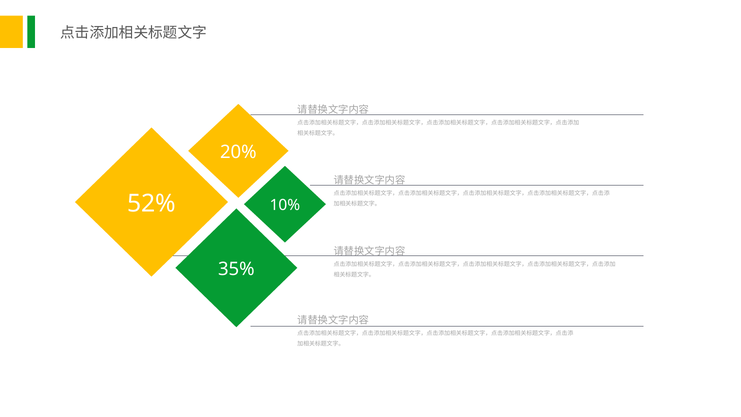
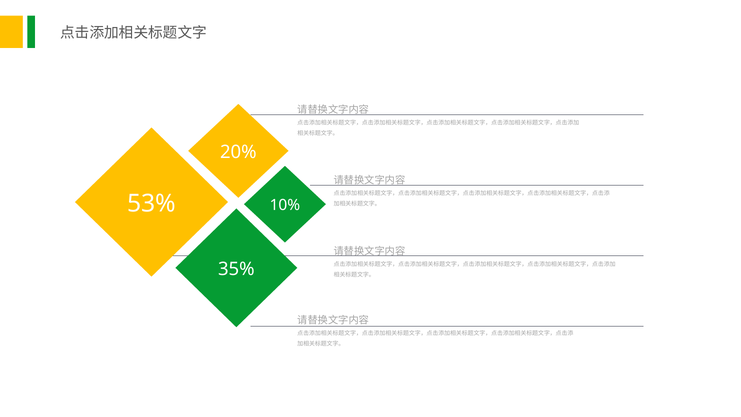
52%: 52% -> 53%
